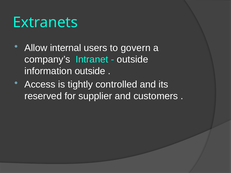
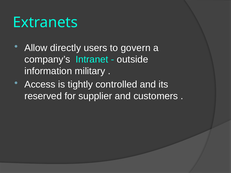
internal: internal -> directly
information outside: outside -> military
